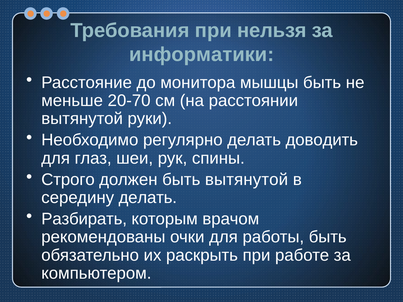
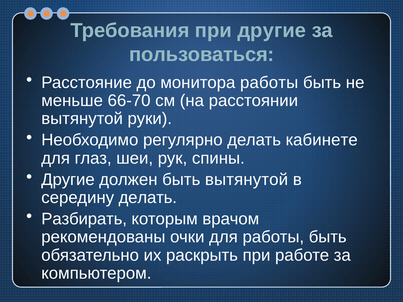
при нельзя: нельзя -> другие
информатики: информатики -> пользоваться
монитора мышцы: мышцы -> работы
20-70: 20-70 -> 66-70
доводить: доводить -> кабинете
Строго at (68, 180): Строго -> Другие
